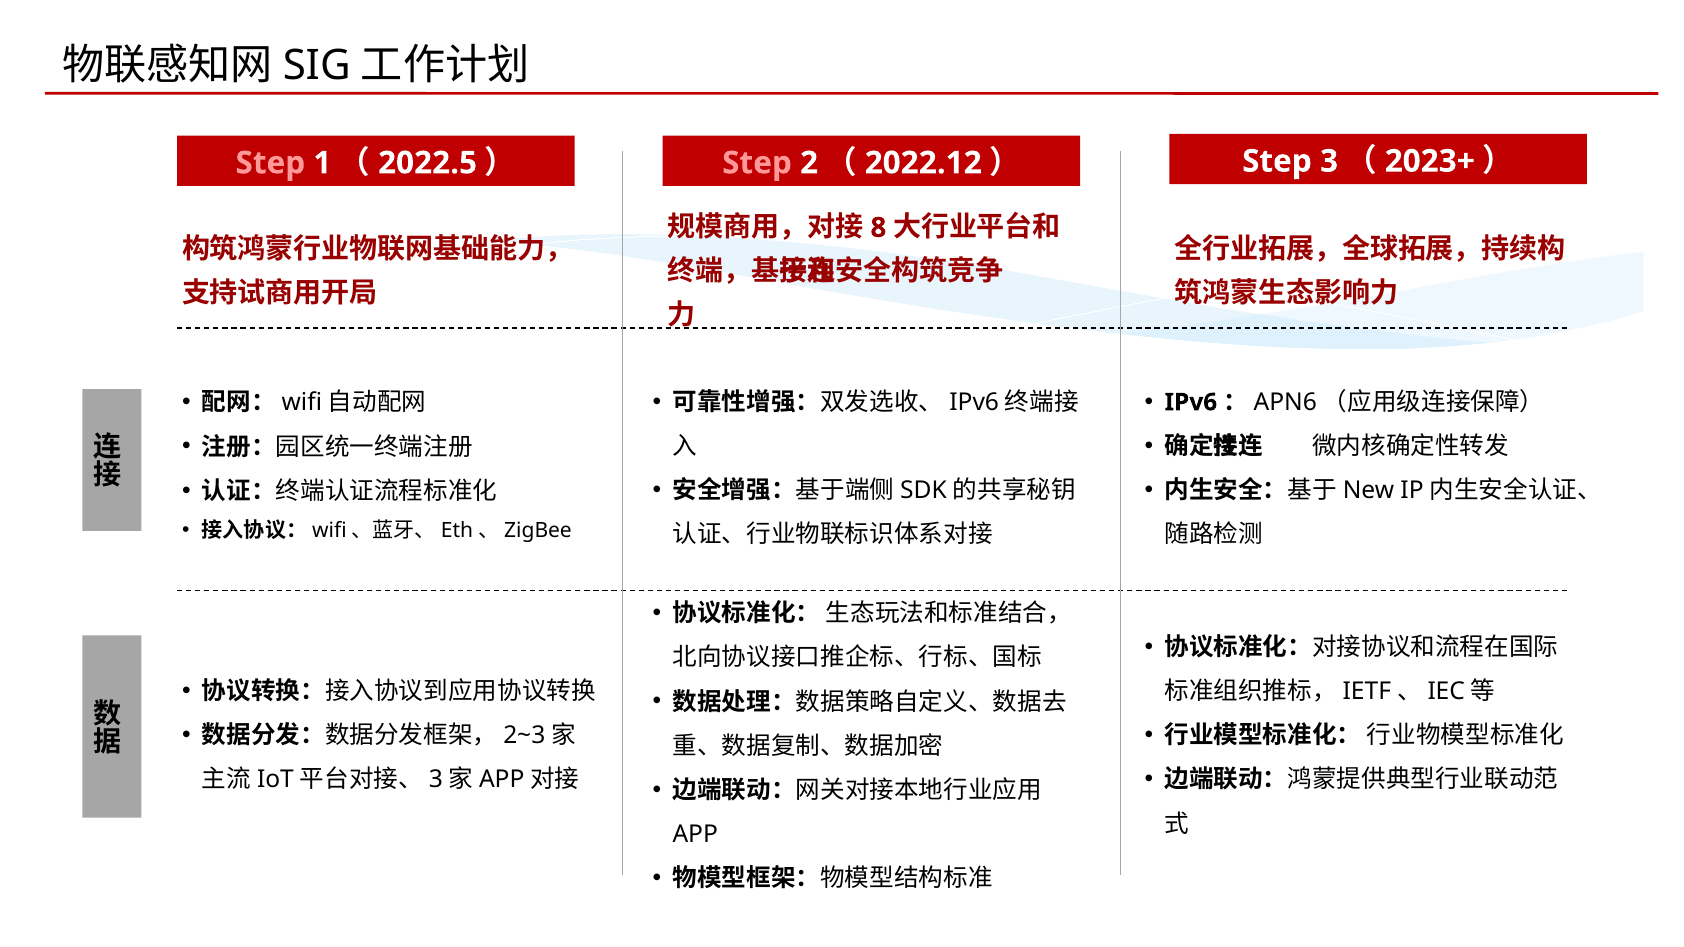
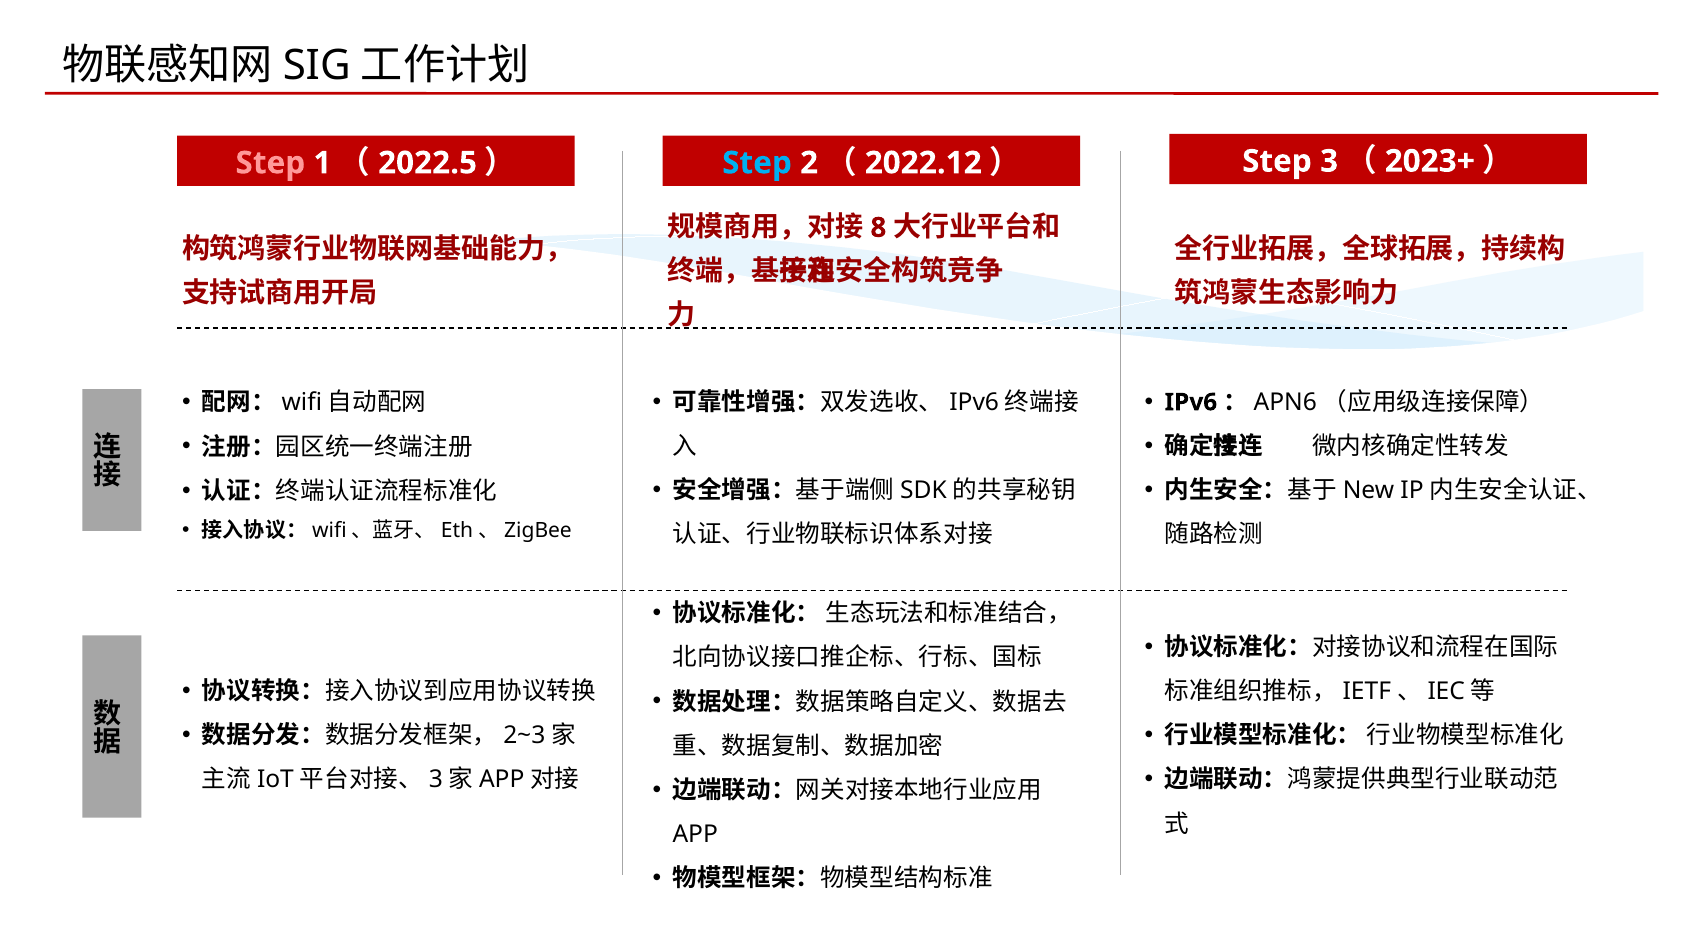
Step at (757, 163) colour: pink -> light blue
